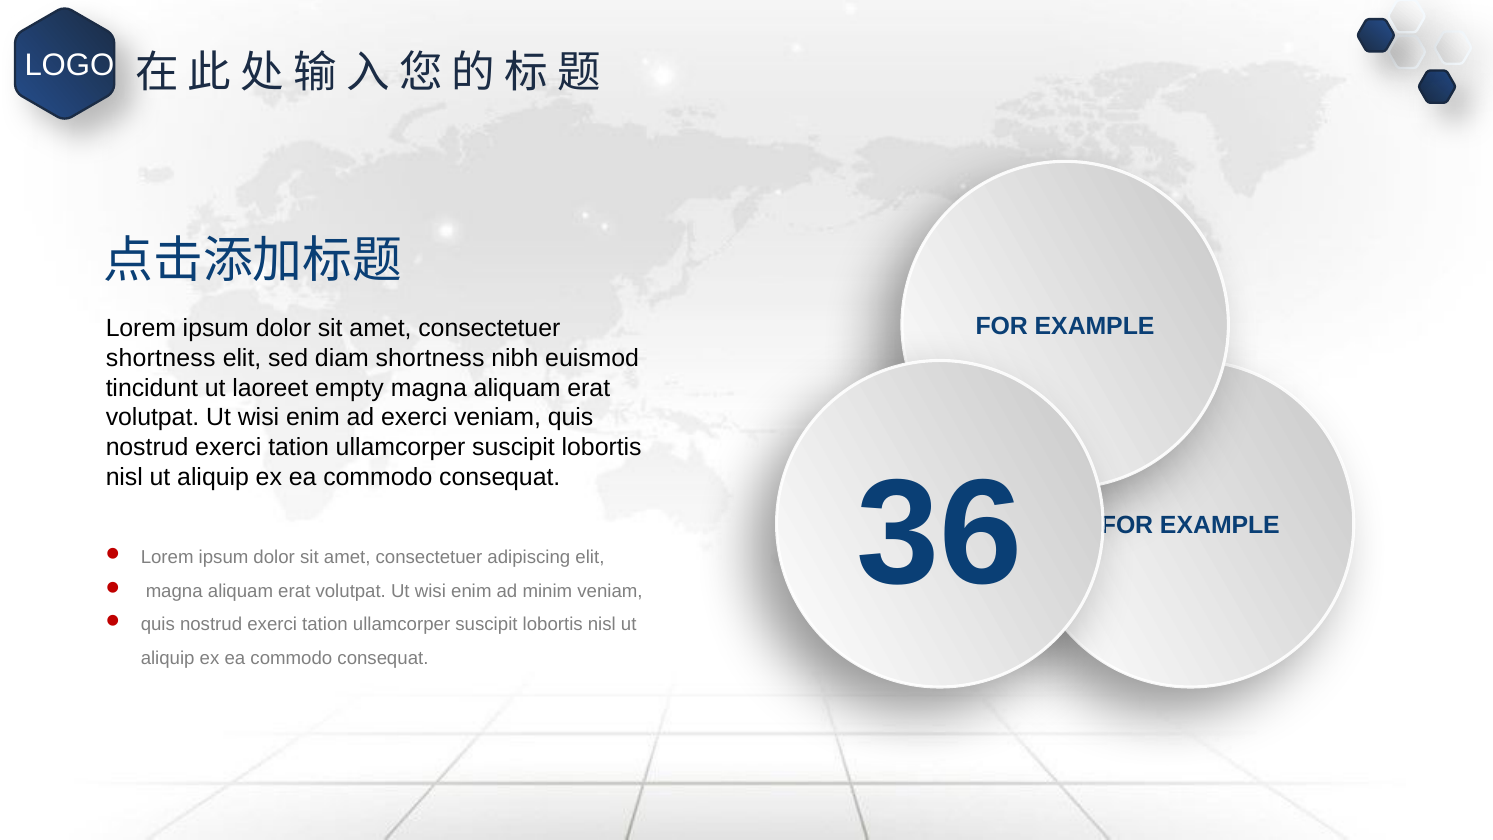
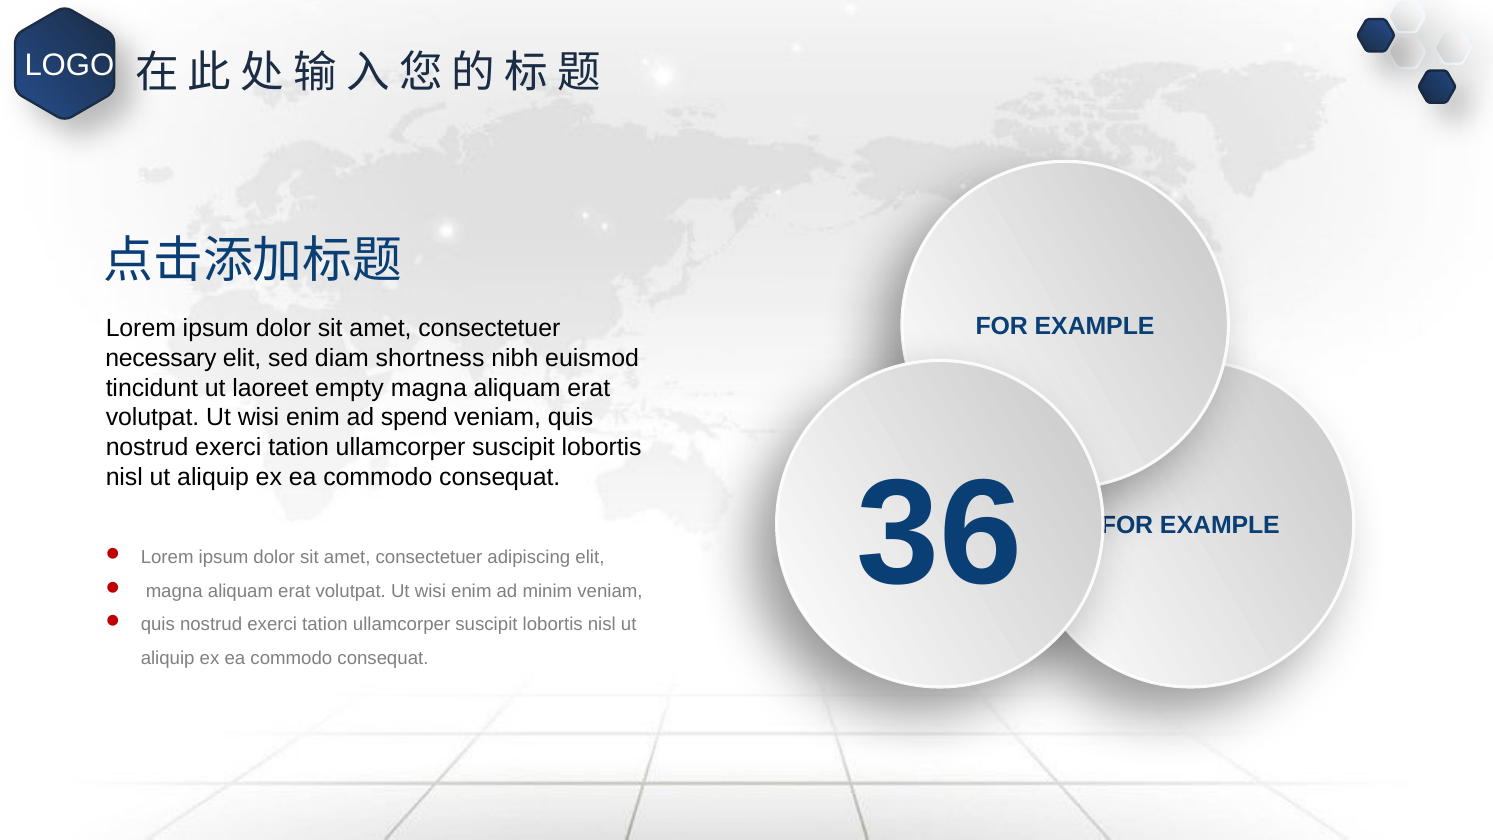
shortness at (161, 358): shortness -> necessary
ad exerci: exerci -> spend
